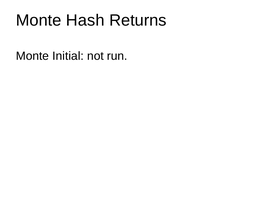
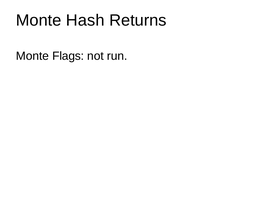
Initial: Initial -> Flags
